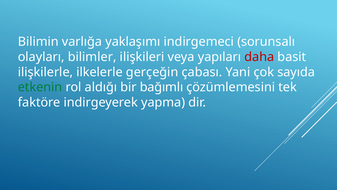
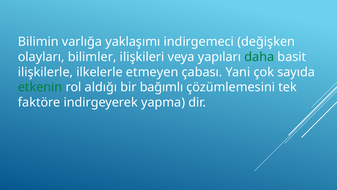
sorunsalı: sorunsalı -> değişken
daha colour: red -> green
gerçeğin: gerçeğin -> etmeyen
